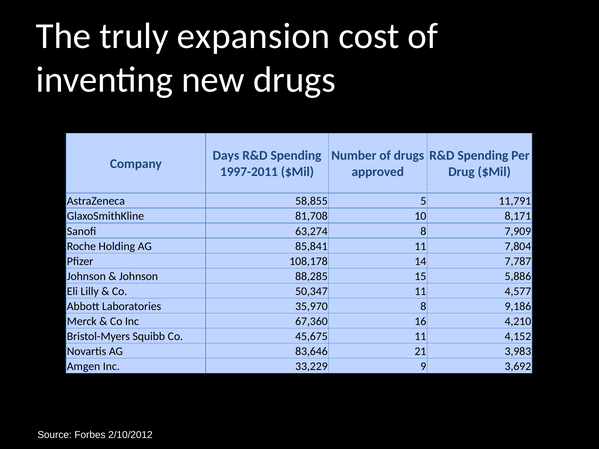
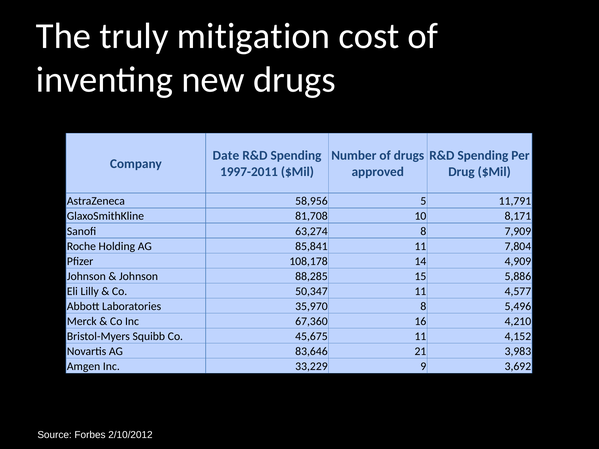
expansion: expansion -> mitigation
Days: Days -> Date
58,855: 58,855 -> 58,956
7,787: 7,787 -> 4,909
9,186: 9,186 -> 5,496
